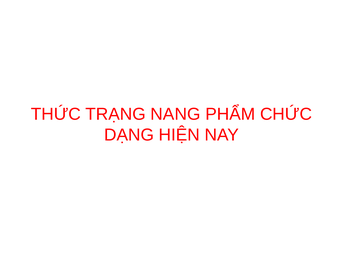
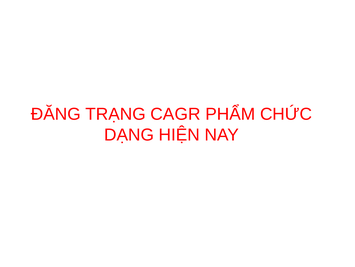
THỨC: THỨC -> ĐĂNG
NANG: NANG -> CAGR
